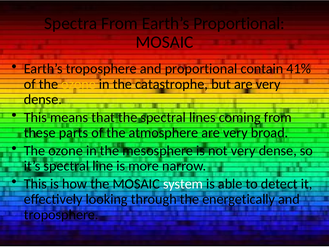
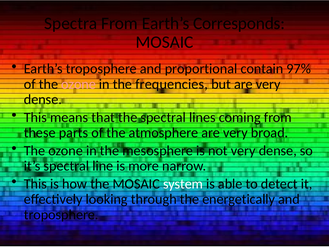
Earth’s Proportional: Proportional -> Corresponds
41%: 41% -> 97%
ozone at (79, 84) colour: yellow -> pink
catastrophe: catastrophe -> frequencies
